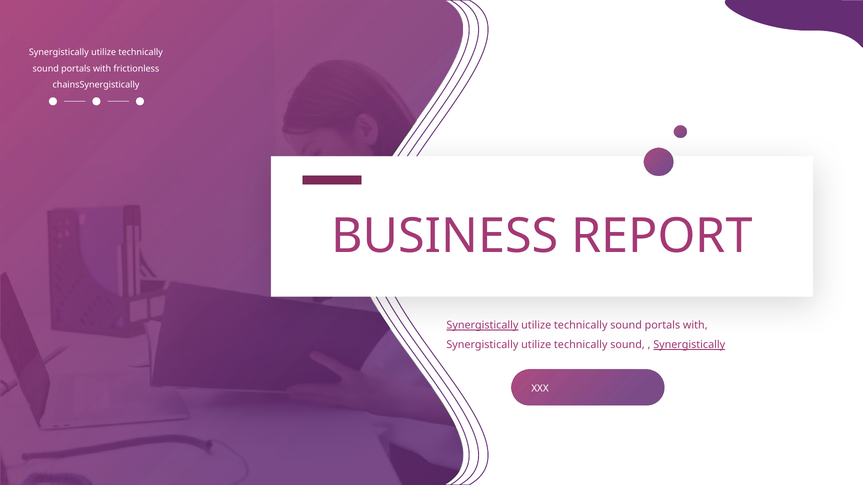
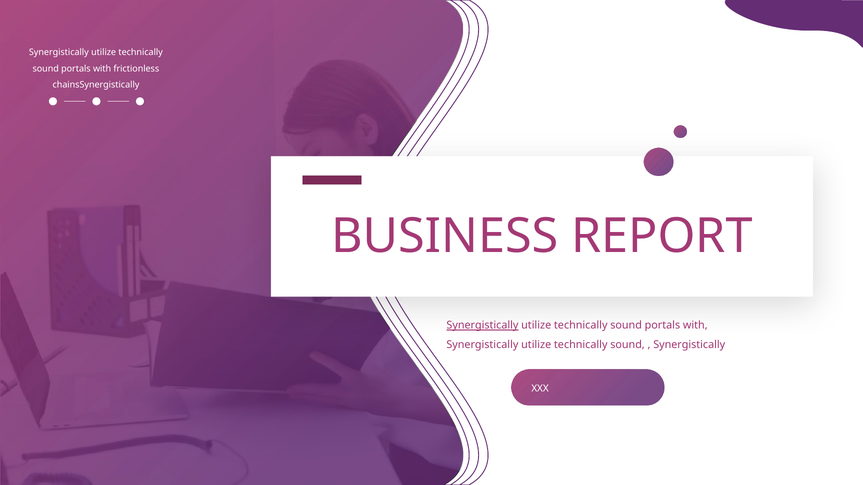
Synergistically at (689, 345) underline: present -> none
